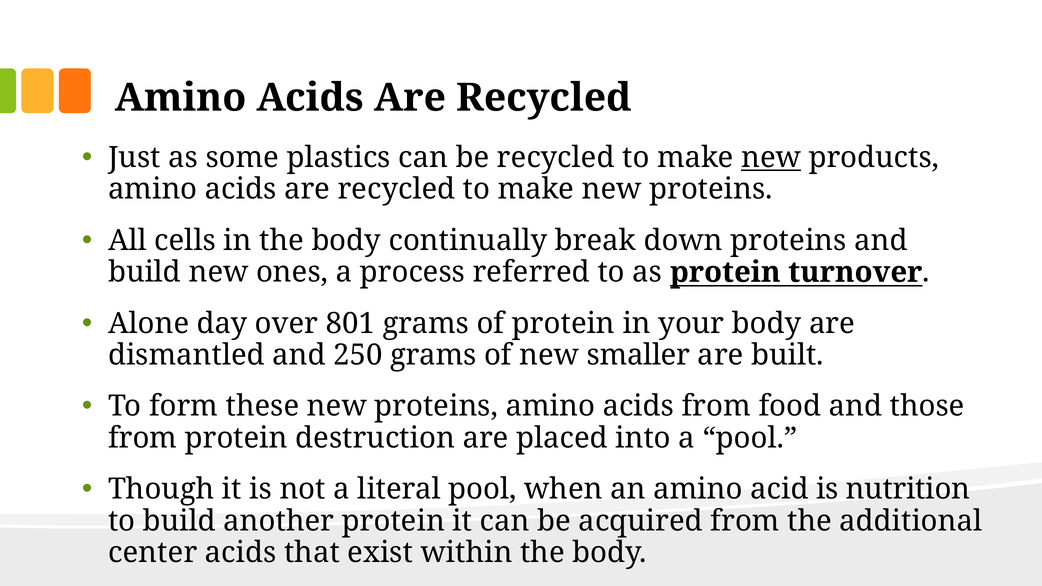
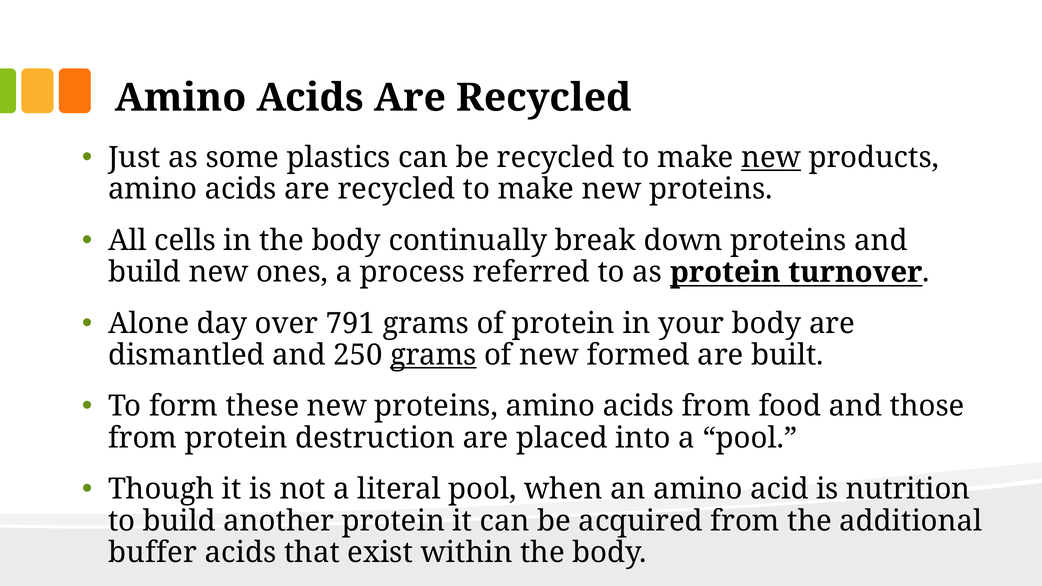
801: 801 -> 791
grams at (433, 355) underline: none -> present
smaller: smaller -> formed
center: center -> buffer
